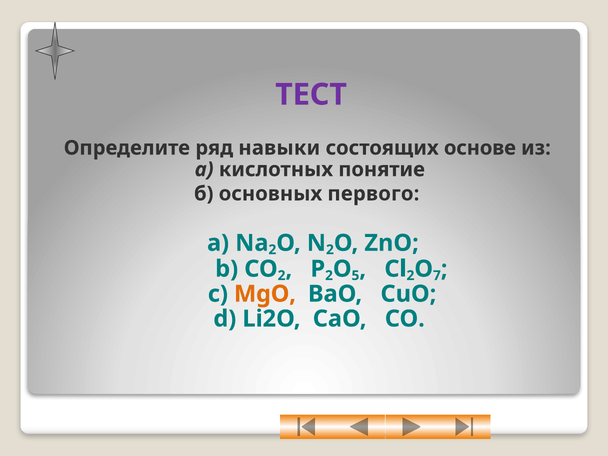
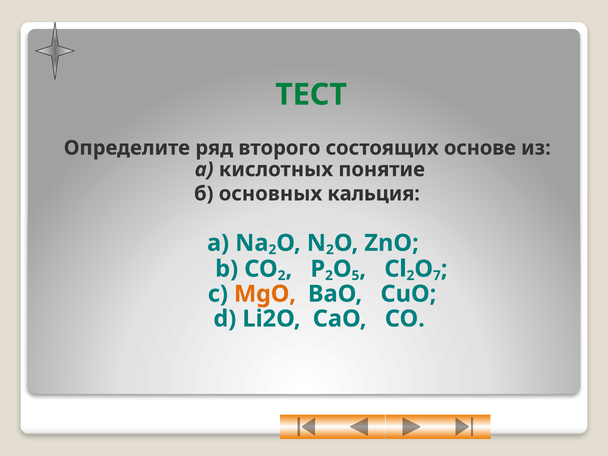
ТЕСТ colour: purple -> green
навыки: навыки -> второго
первого: первого -> кальция
